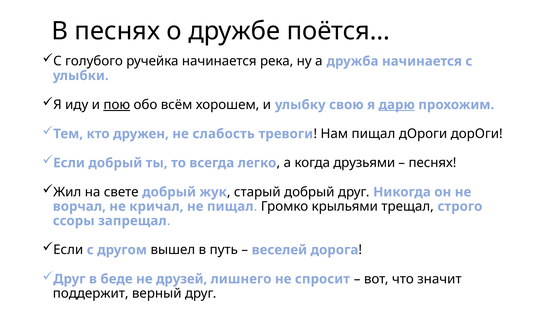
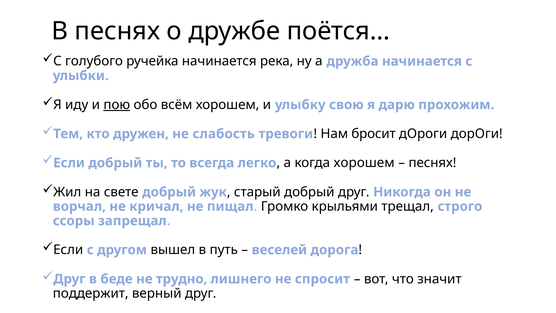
дарю underline: present -> none
Нам пищал: пищал -> бросит
когда друзьями: друзьями -> хорошем
друзей: друзей -> трудно
